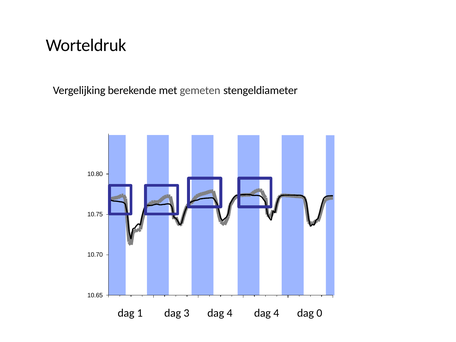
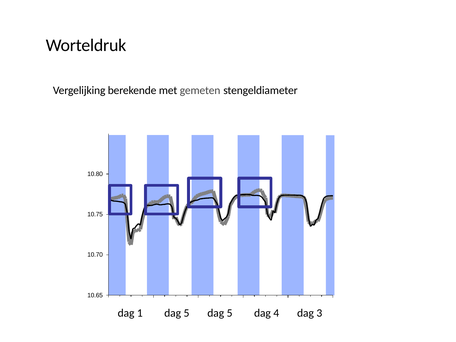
1 dag 3: 3 -> 5
4 at (230, 313): 4 -> 5
0: 0 -> 3
